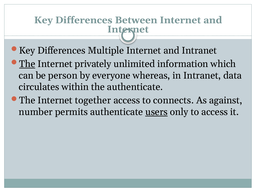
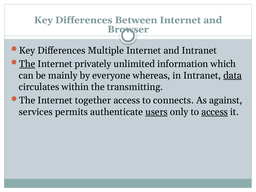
Internet at (128, 29): Internet -> Browser
person: person -> mainly
data underline: none -> present
the authenticate: authenticate -> transmitting
number: number -> services
access at (215, 112) underline: none -> present
